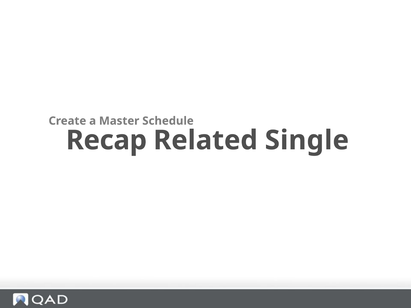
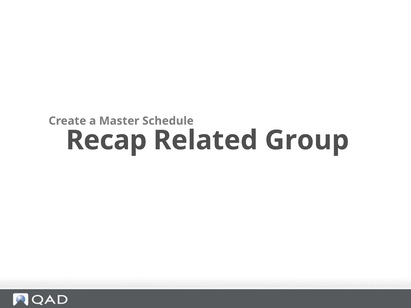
Single: Single -> Group
